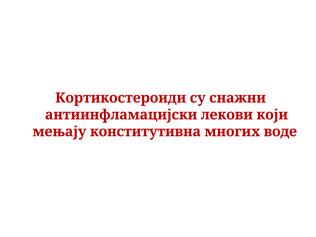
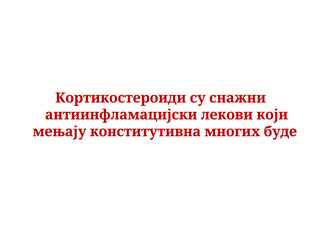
воде: воде -> буде
